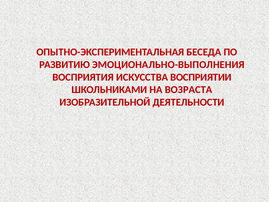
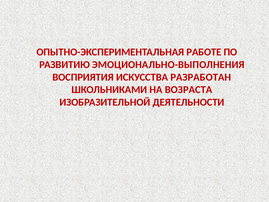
БЕСЕДА: БЕСЕДА -> РАБОТЕ
ВОСПРИЯТИИ: ВОСПРИЯТИИ -> РАЗРАБОТАН
